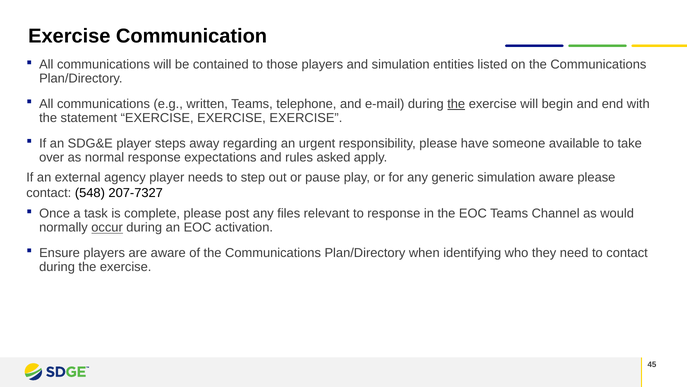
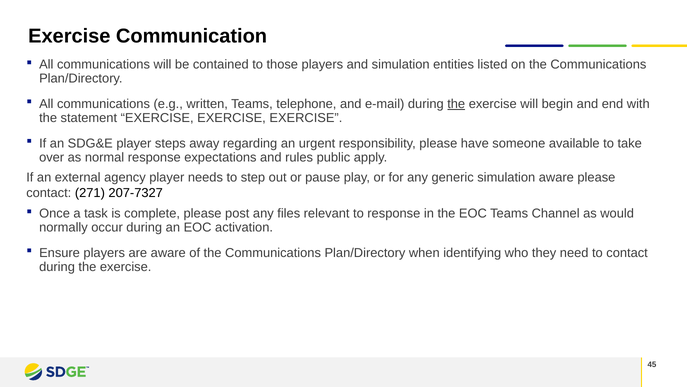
asked: asked -> public
548: 548 -> 271
occur underline: present -> none
